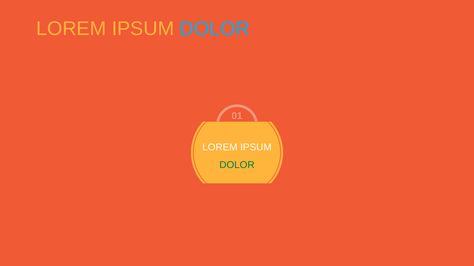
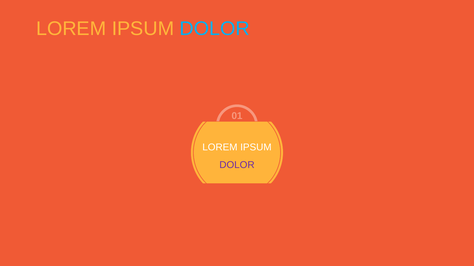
DOLOR at (237, 165) colour: green -> purple
